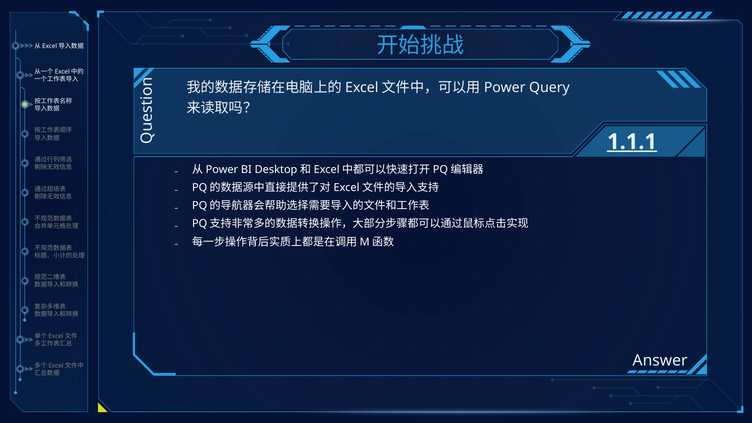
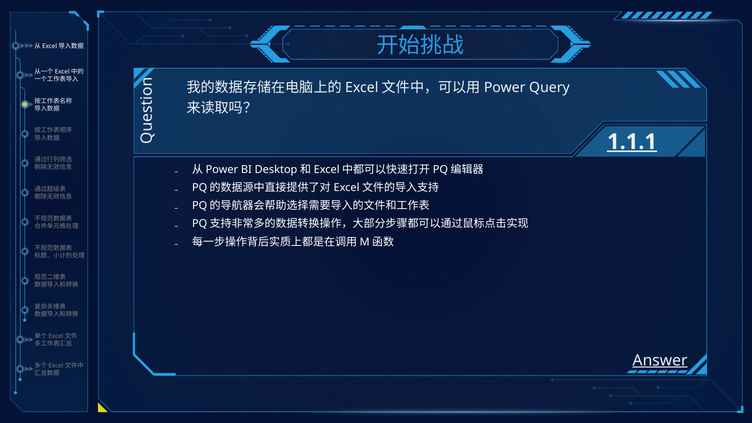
Answer underline: none -> present
